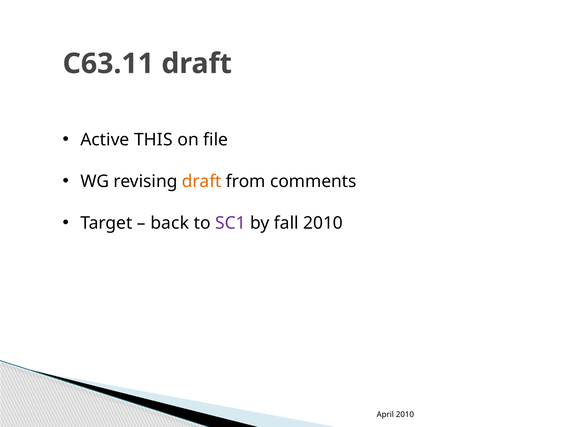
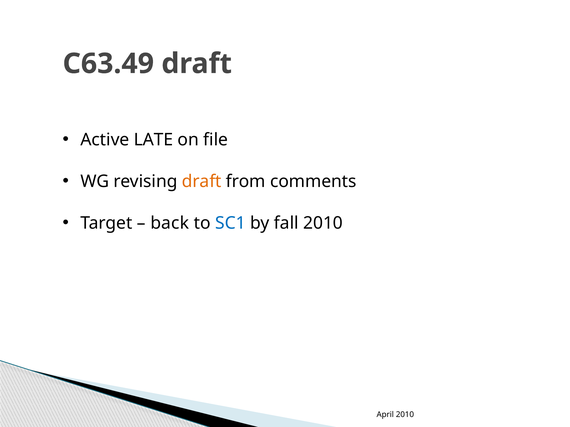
C63.11: C63.11 -> C63.49
THIS: THIS -> LATE
SC1 colour: purple -> blue
